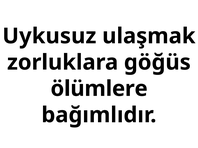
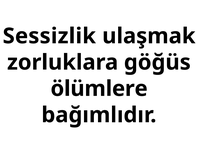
Uykusuz: Uykusuz -> Sessizlik
